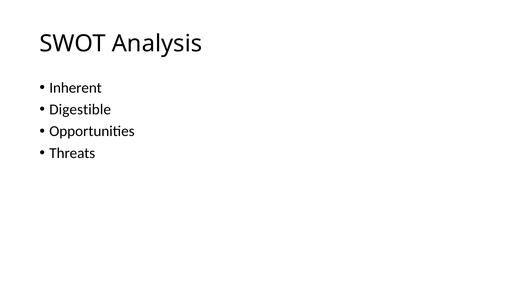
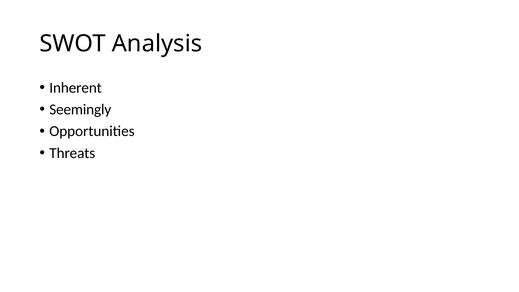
Digestible: Digestible -> Seemingly
